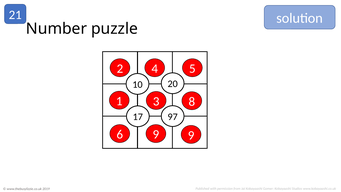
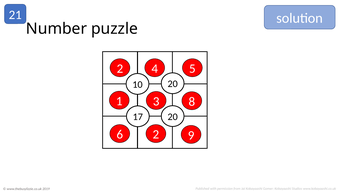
17 97: 97 -> 20
6 9: 9 -> 2
